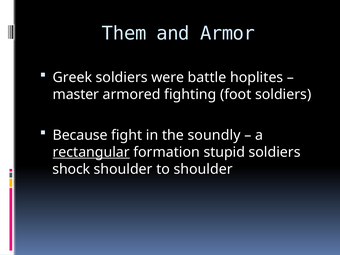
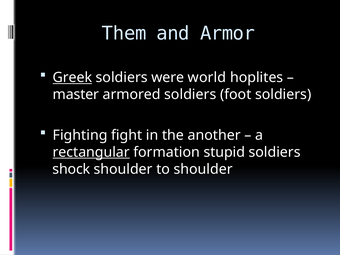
Greek underline: none -> present
battle: battle -> world
armored fighting: fighting -> soldiers
Because: Because -> Fighting
soundly: soundly -> another
